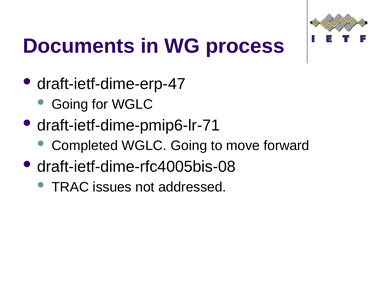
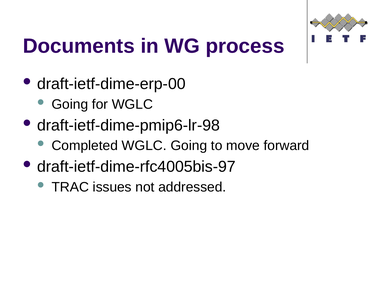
draft-ietf-dime-erp-47: draft-ietf-dime-erp-47 -> draft-ietf-dime-erp-00
draft-ietf-dime-pmip6-lr-71: draft-ietf-dime-pmip6-lr-71 -> draft-ietf-dime-pmip6-lr-98
draft-ietf-dime-rfc4005bis-08: draft-ietf-dime-rfc4005bis-08 -> draft-ietf-dime-rfc4005bis-97
